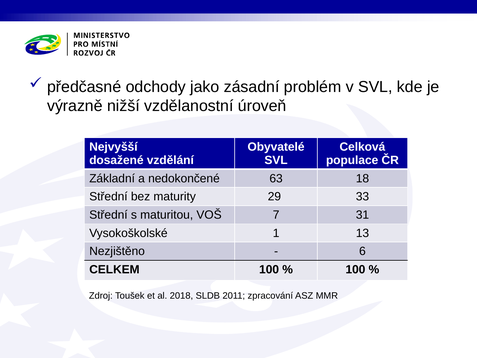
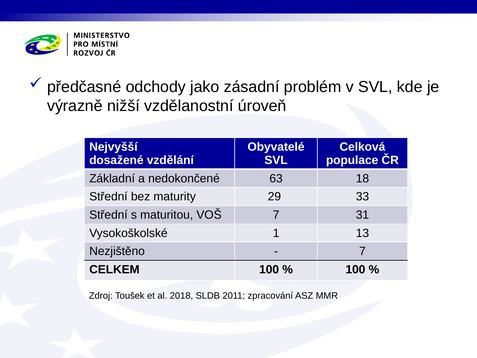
6 at (362, 251): 6 -> 7
